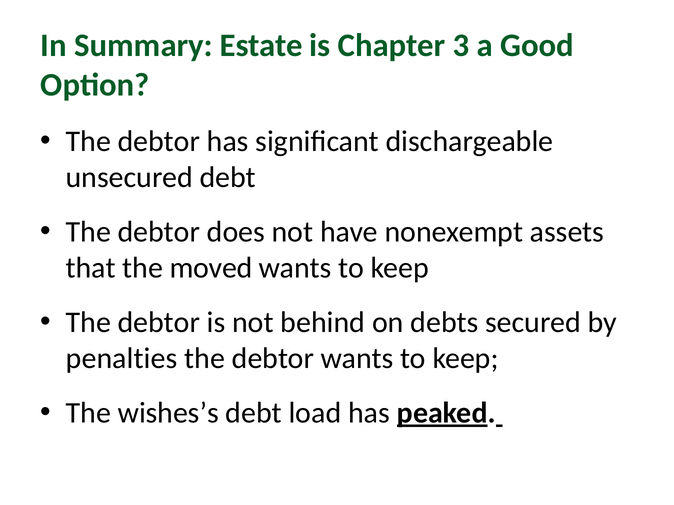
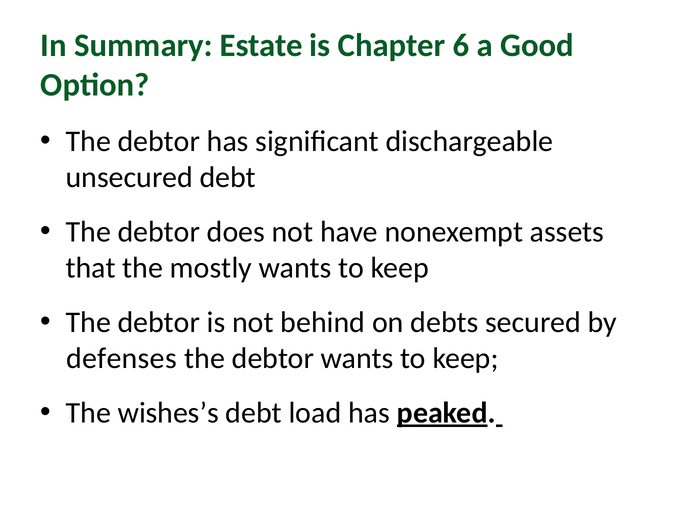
3: 3 -> 6
moved: moved -> mostly
penalties: penalties -> defenses
